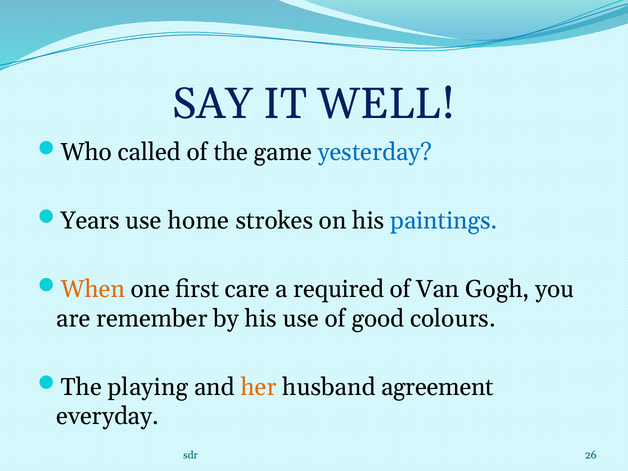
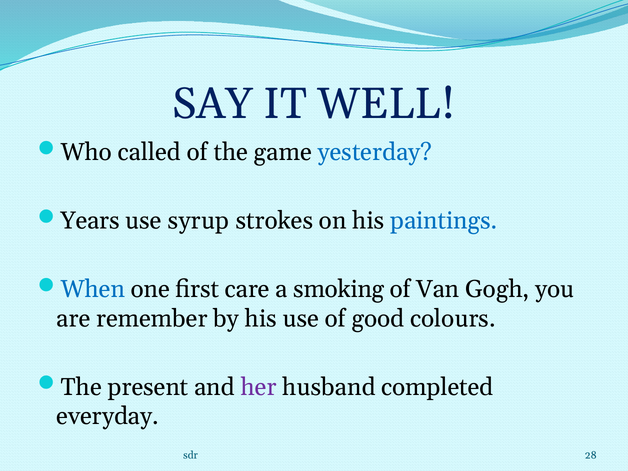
home: home -> syrup
When colour: orange -> blue
required: required -> smoking
playing: playing -> present
her colour: orange -> purple
agreement: agreement -> completed
26: 26 -> 28
